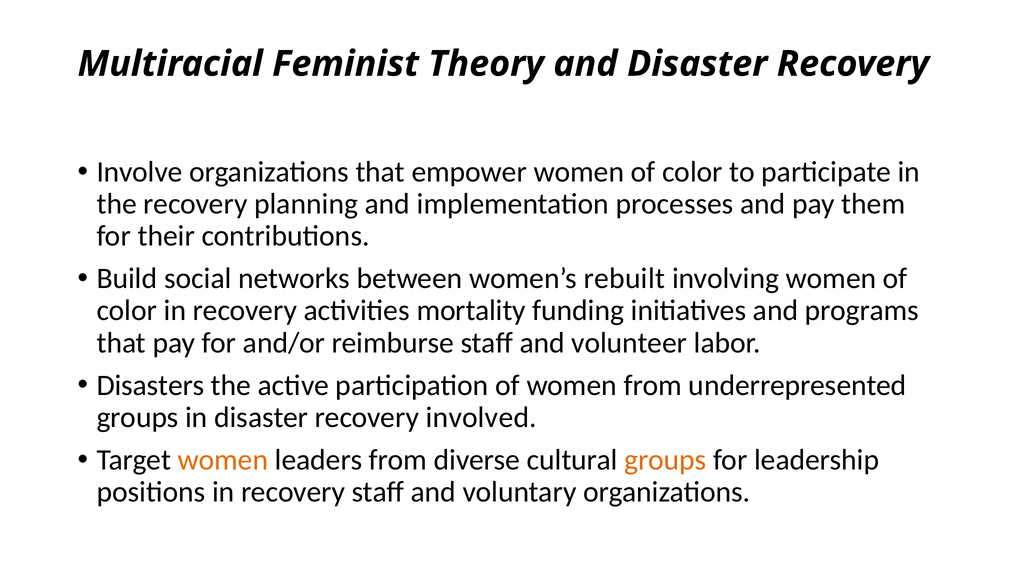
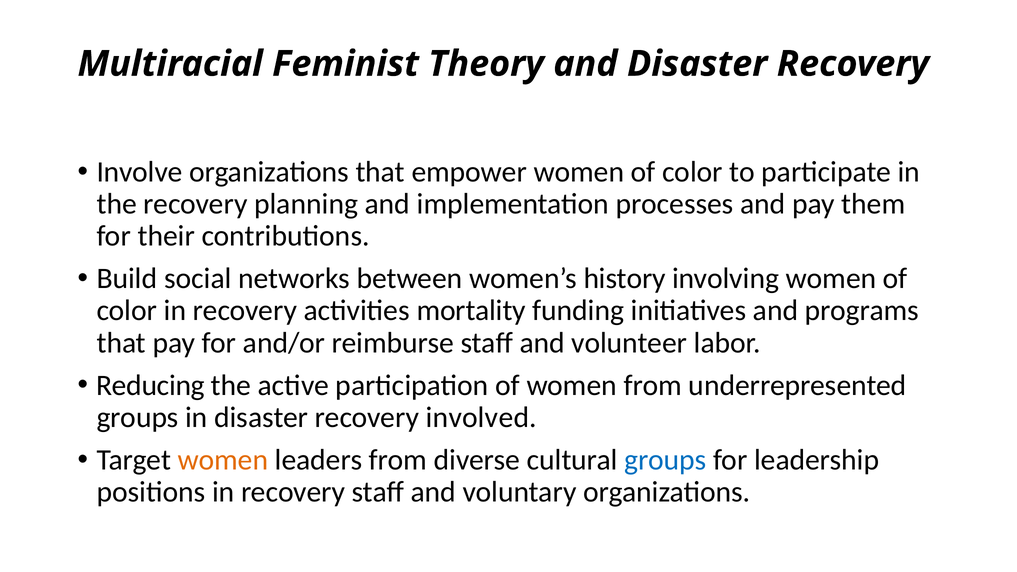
rebuilt: rebuilt -> history
Disasters: Disasters -> Reducing
groups at (665, 460) colour: orange -> blue
